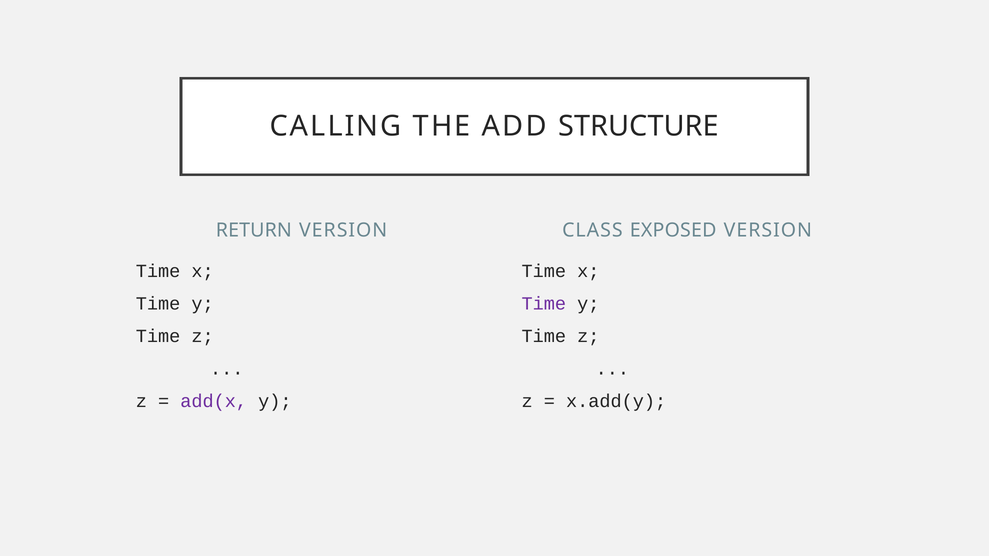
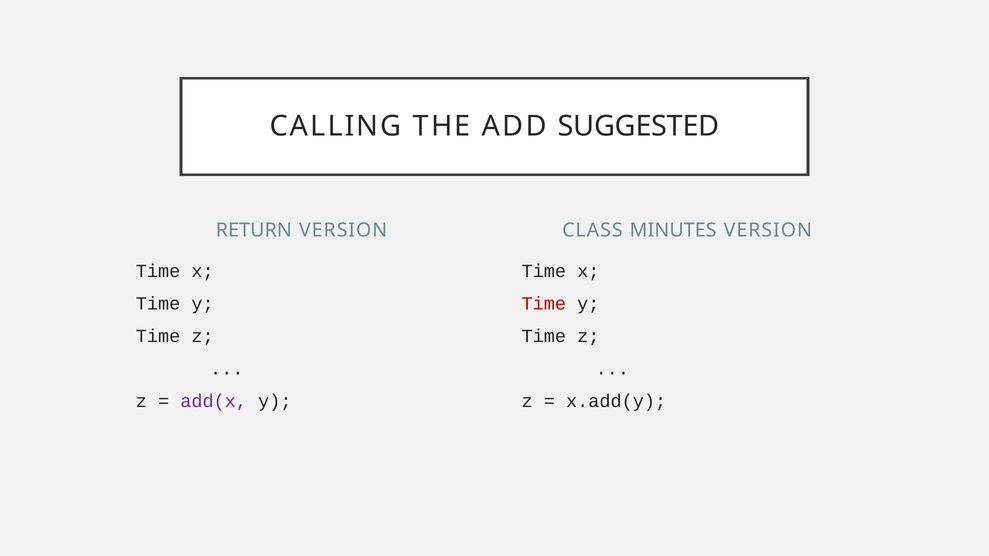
STRUCTURE: STRUCTURE -> SUGGESTED
EXPOSED: EXPOSED -> MINUTES
Time at (544, 304) colour: purple -> red
